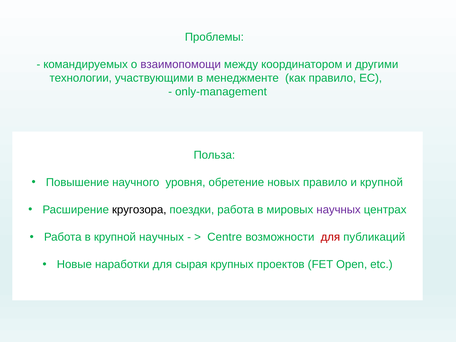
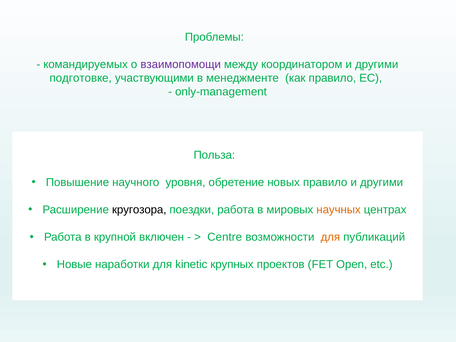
технологии: технологии -> подготовке
крупной at (381, 182): крупной -> другими
научных at (339, 210) colour: purple -> orange
крупной научных: научных -> включен
для at (330, 237) colour: red -> orange
сырая: сырая -> kinetic
